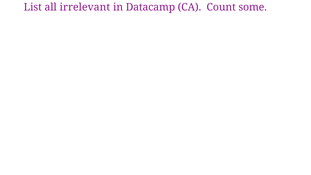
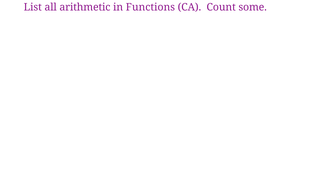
irrelevant: irrelevant -> arithmetic
Datacamp: Datacamp -> Functions
